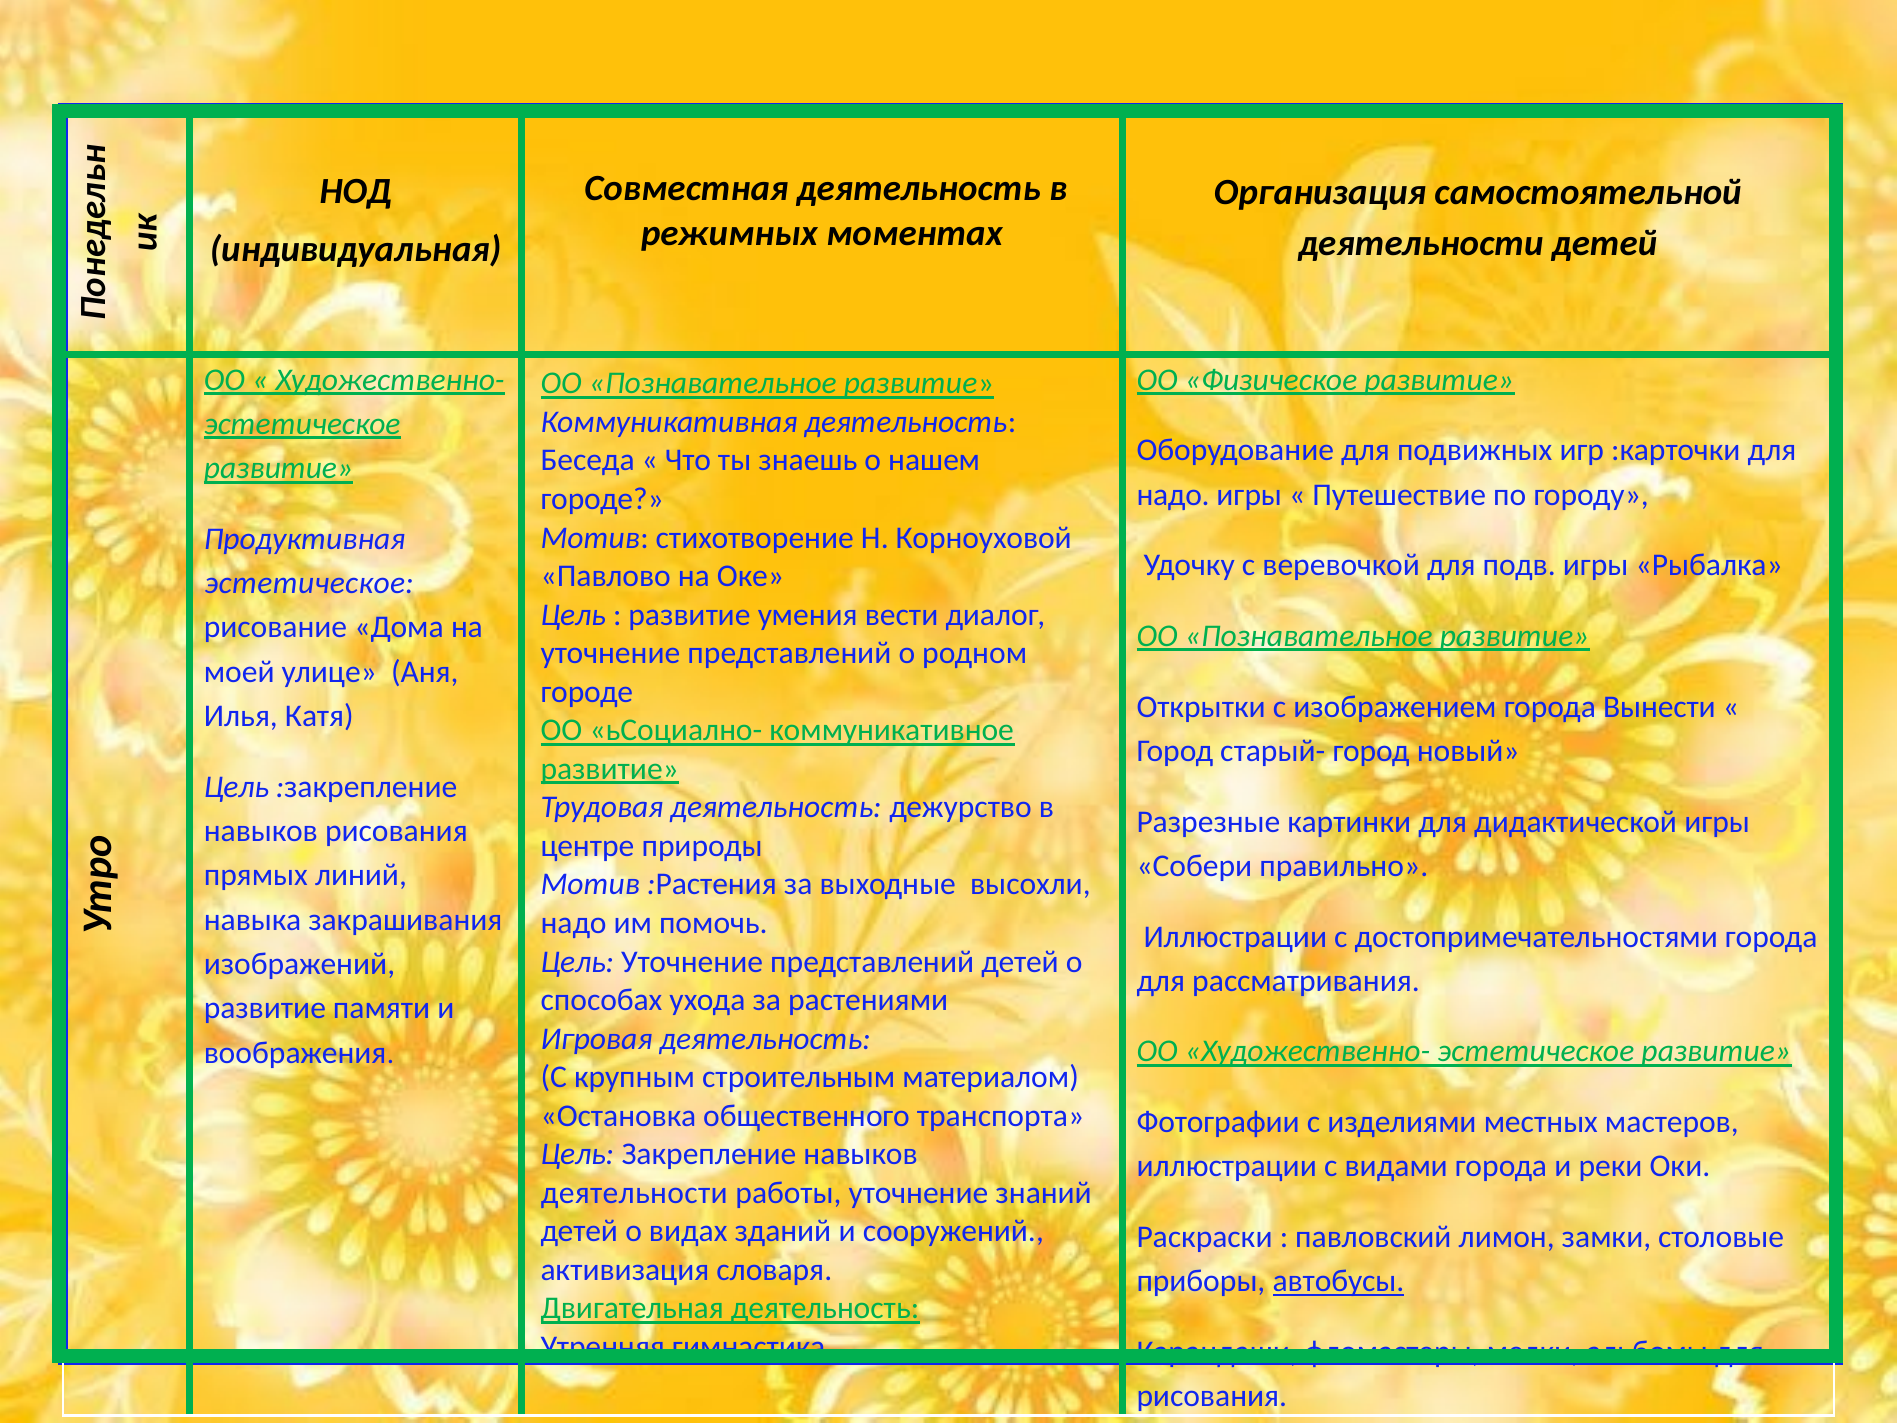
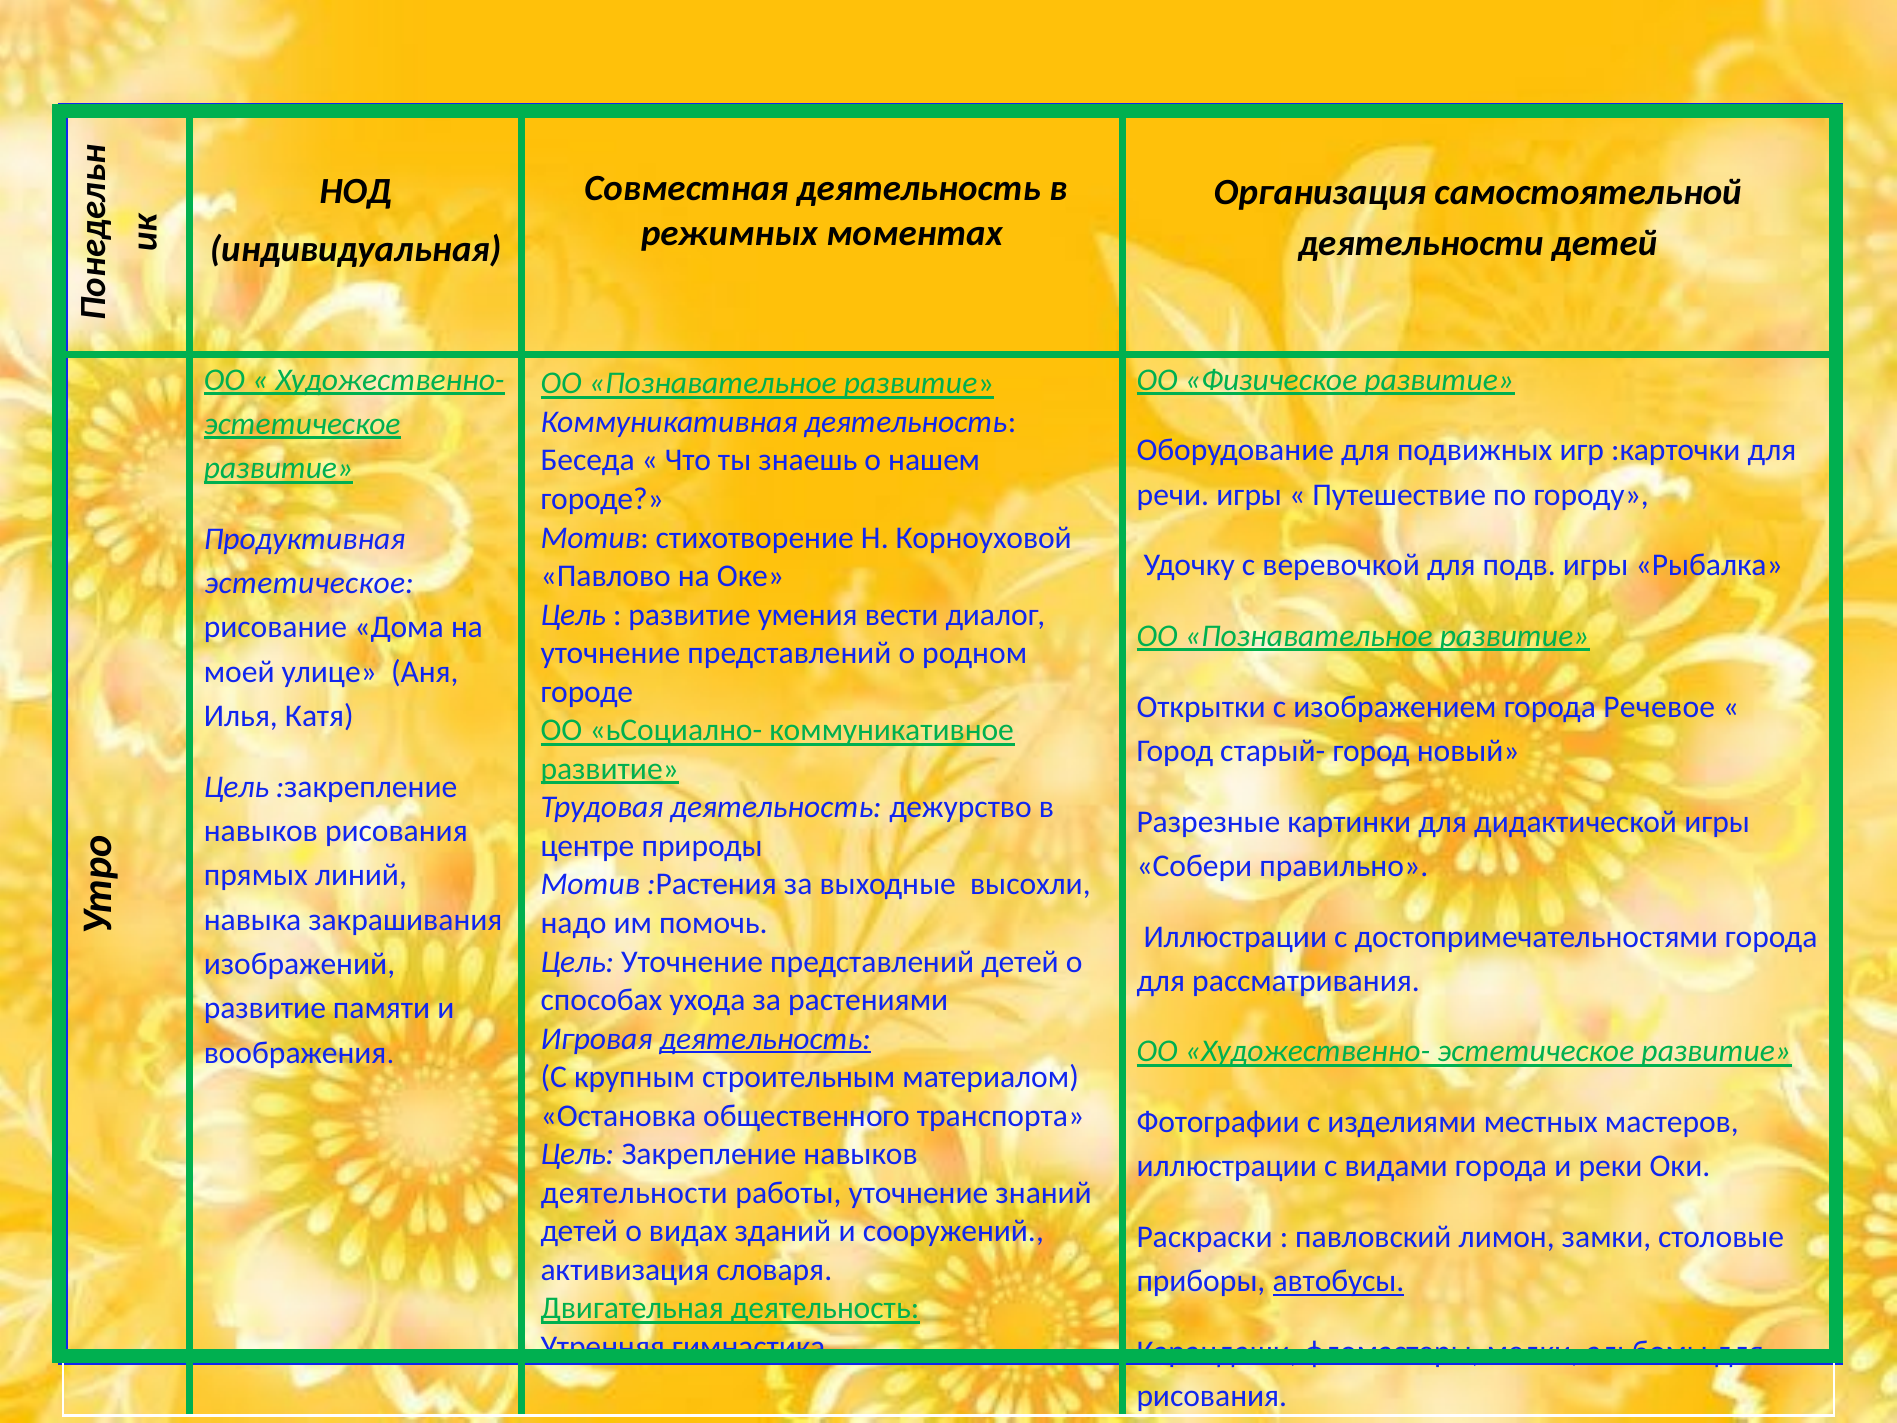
надо at (1173, 495): надо -> речи
Вынести: Вынести -> Речевое
деятельность at (765, 1039) underline: none -> present
